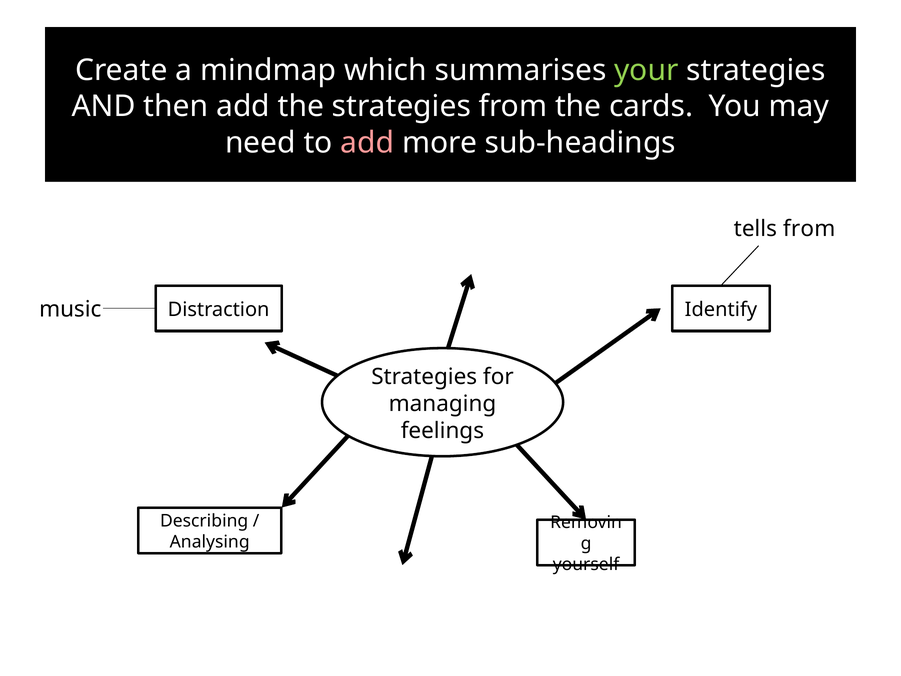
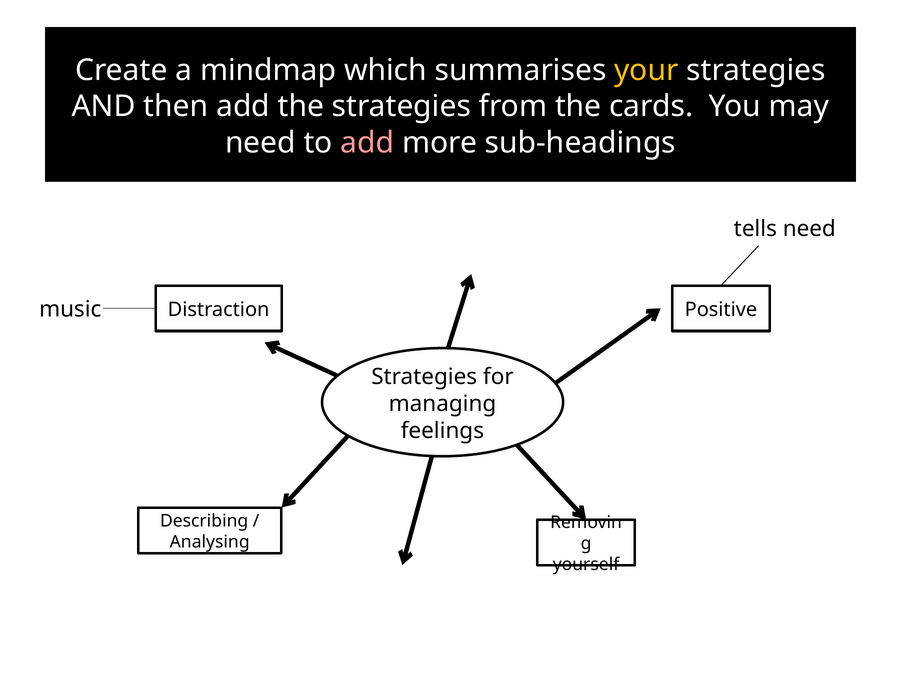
your colour: light green -> yellow
tells from: from -> need
Identify: Identify -> Positive
